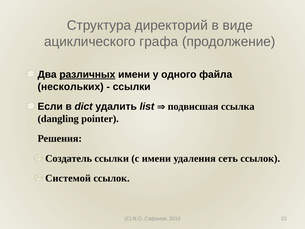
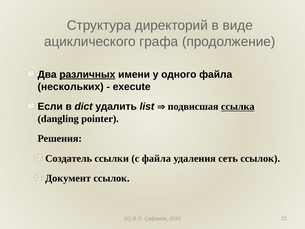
ссылки at (132, 87): ссылки -> execute
ссылка underline: none -> present
с имени: имени -> файла
Системой: Системой -> Документ
